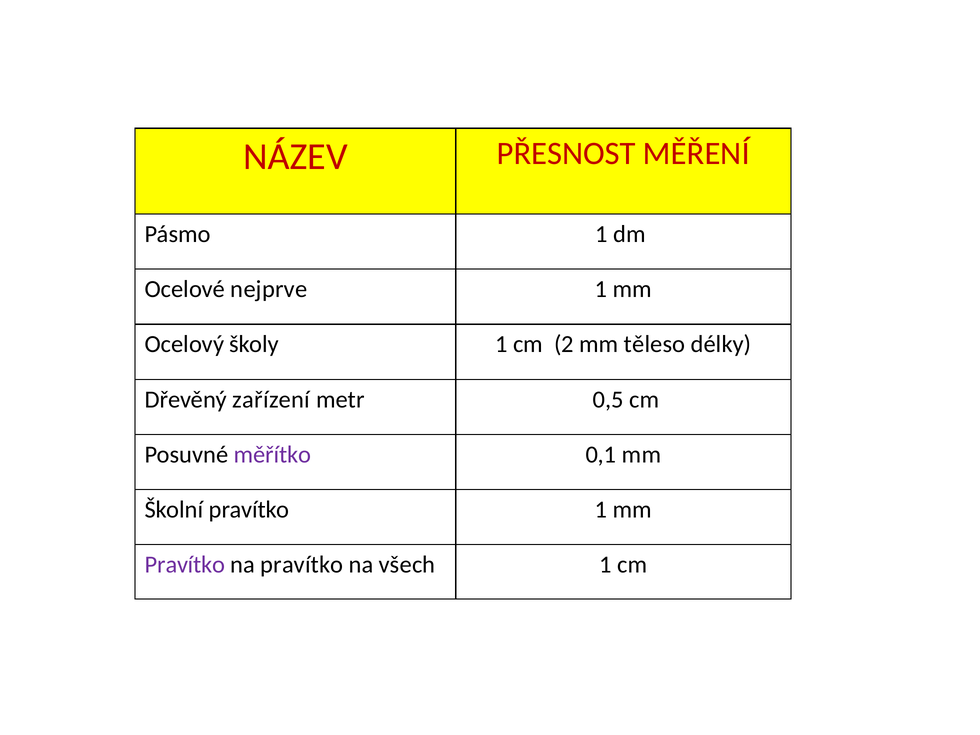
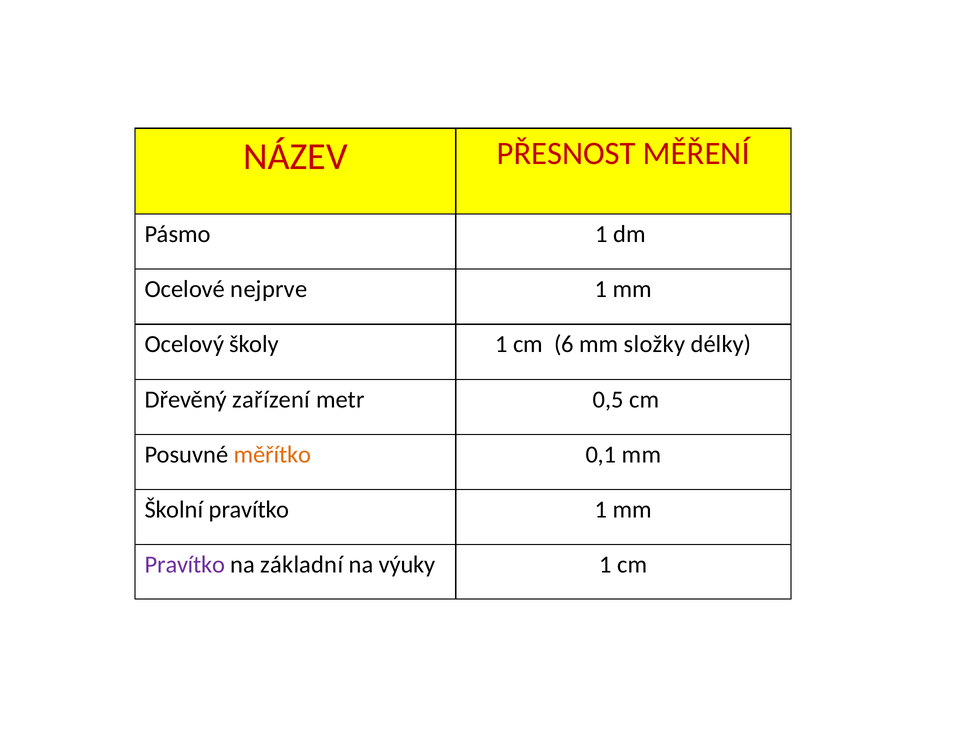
2: 2 -> 6
těleso: těleso -> složky
měřítko colour: purple -> orange
na pravítko: pravítko -> základní
všech: všech -> výuky
